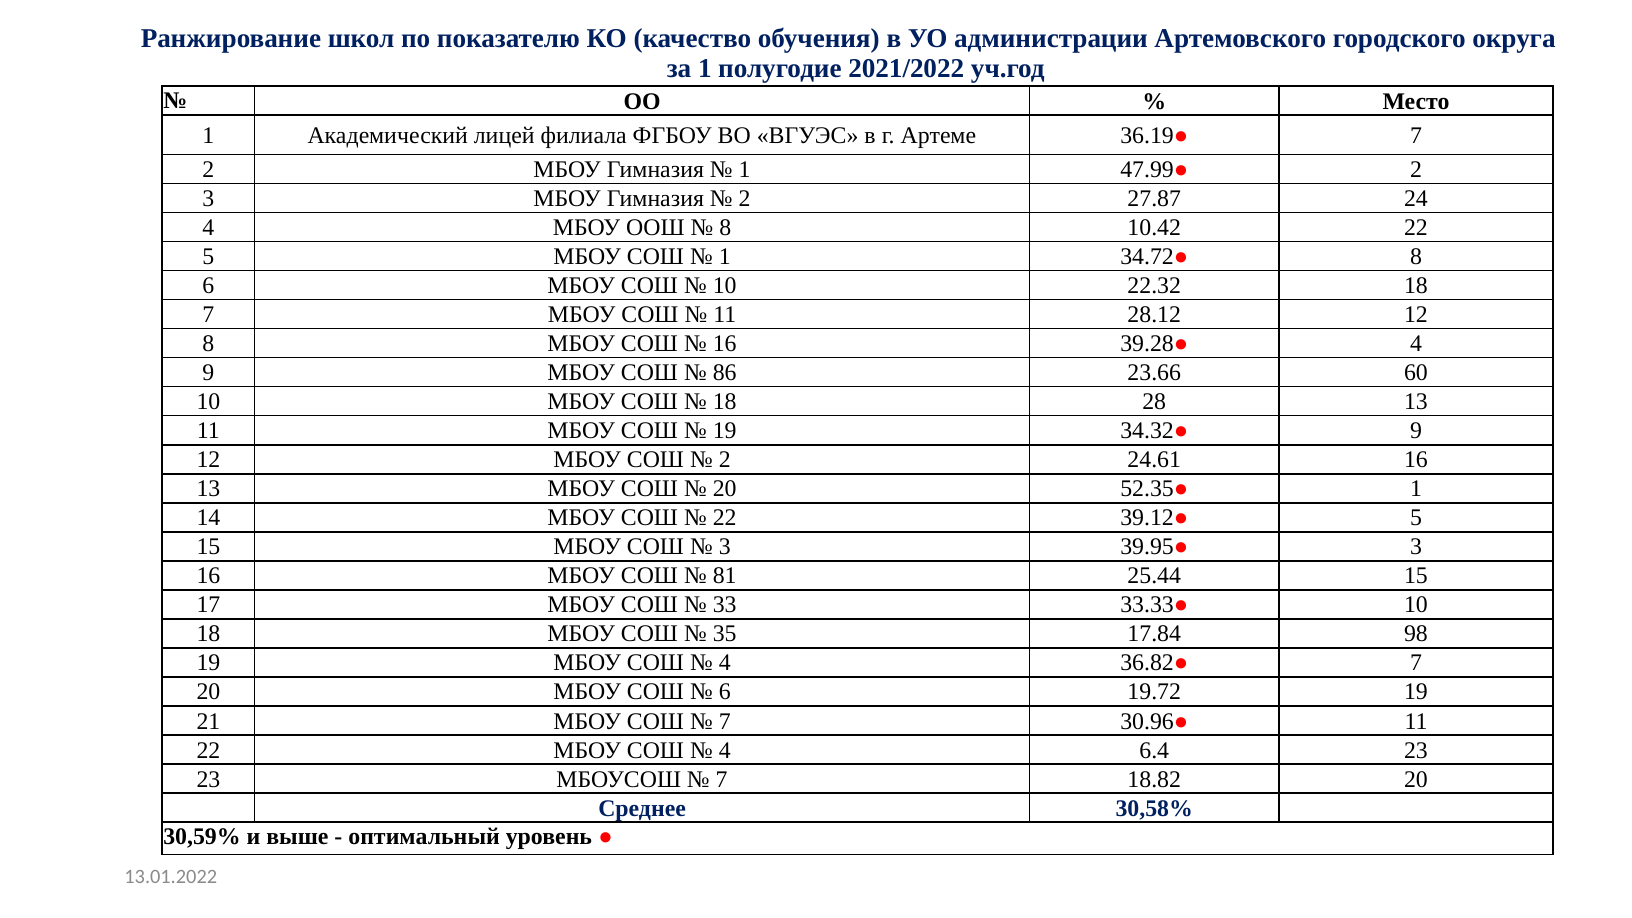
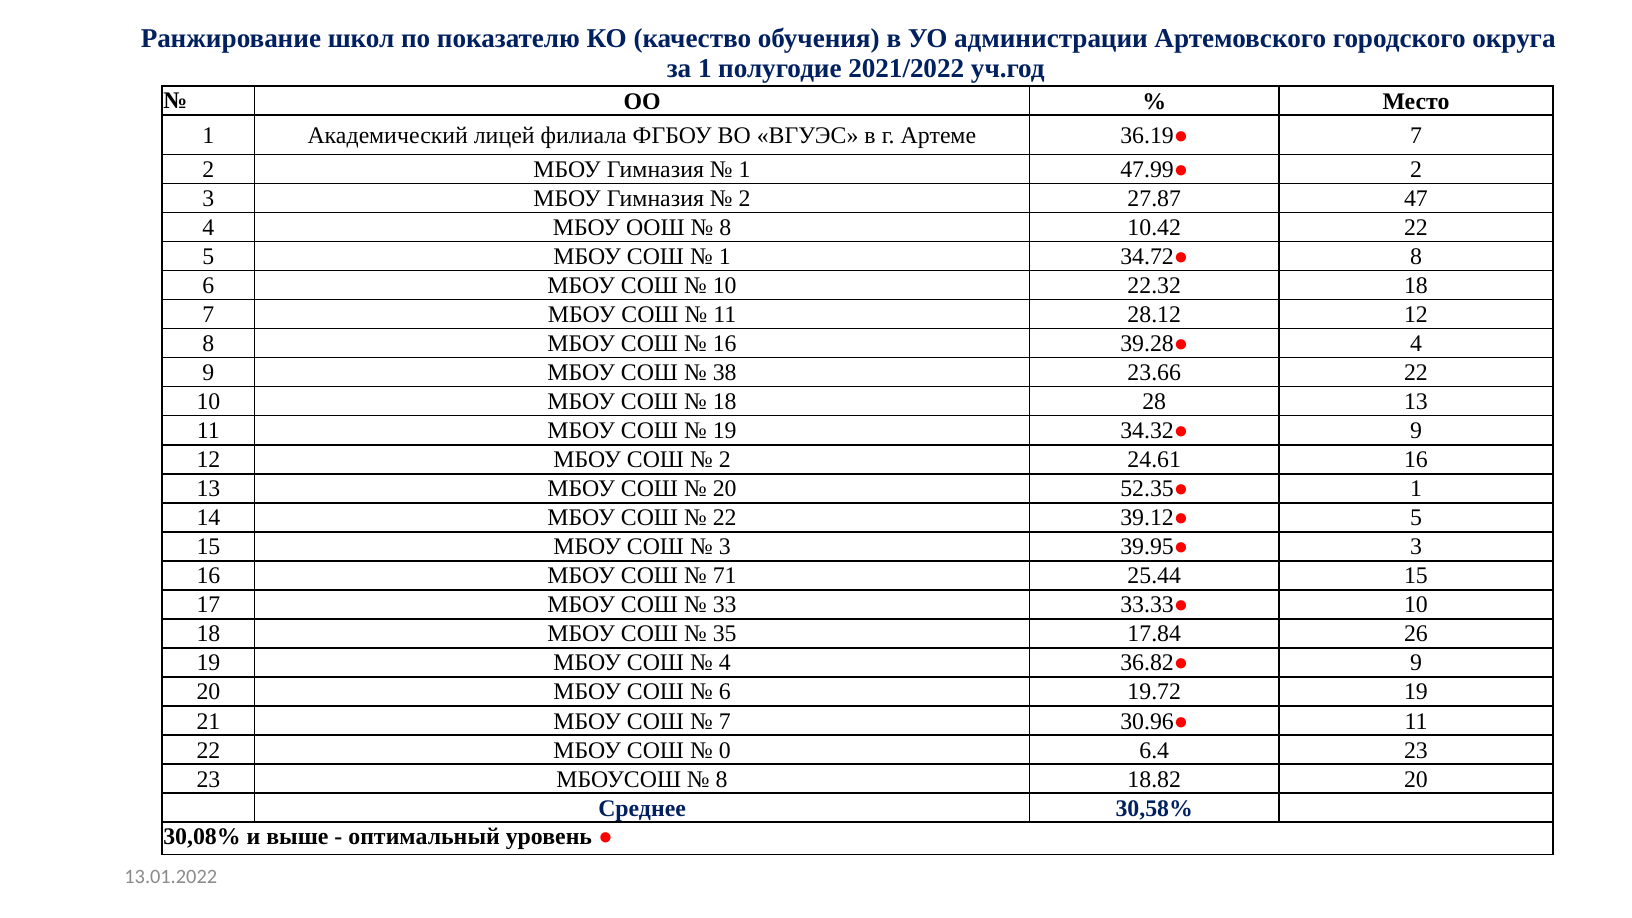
24: 24 -> 47
86: 86 -> 38
23.66 60: 60 -> 22
81: 81 -> 71
98: 98 -> 26
36.82● 7: 7 -> 9
4 at (725, 750): 4 -> 0
7 at (722, 779): 7 -> 8
30,59%: 30,59% -> 30,08%
